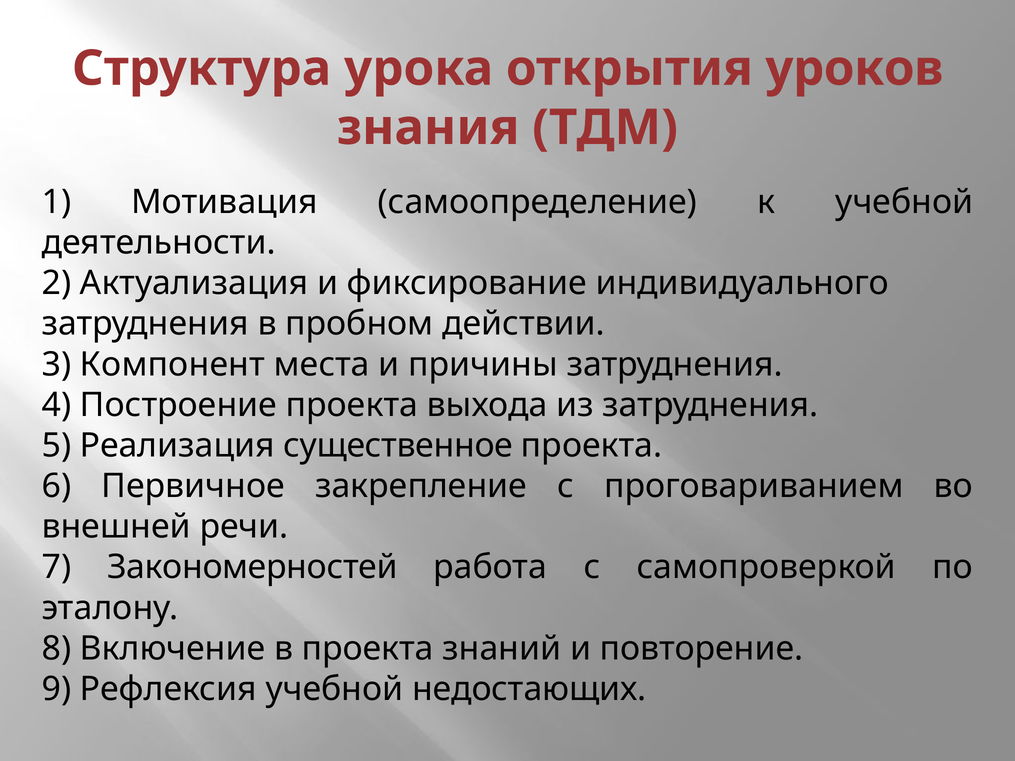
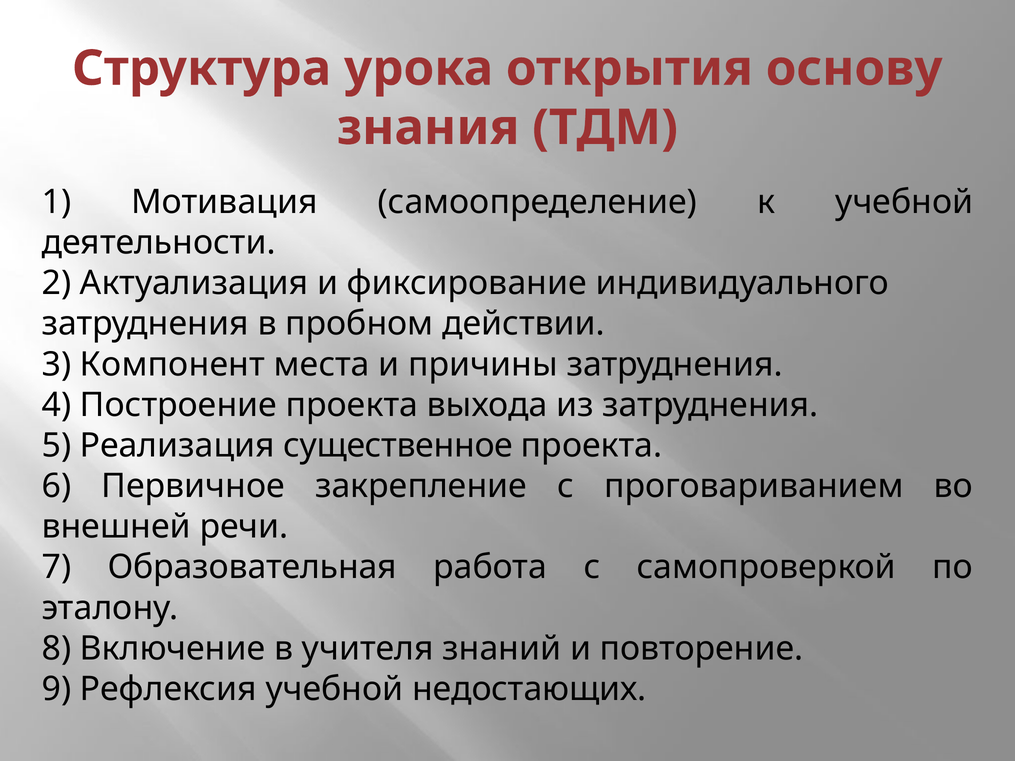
уроков: уроков -> основу
Закономерностей: Закономерностей -> Образовательная
в проекта: проекта -> учителя
